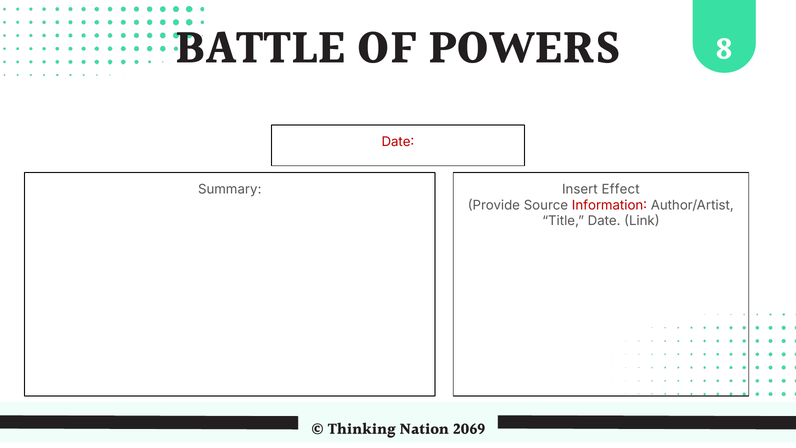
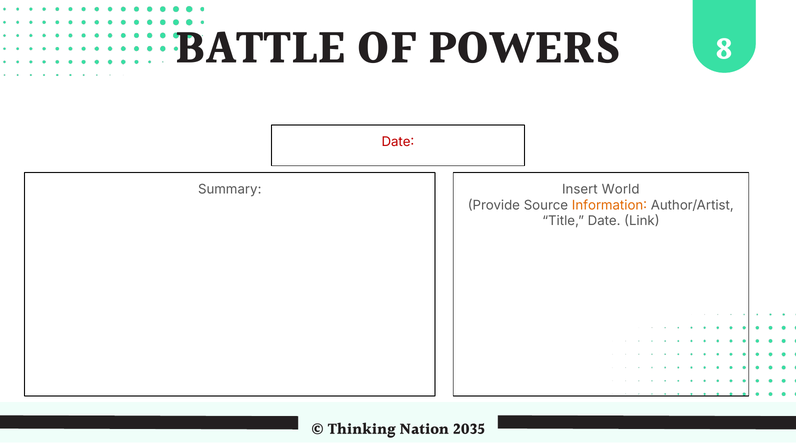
Effect: Effect -> World
Information colour: red -> orange
2069: 2069 -> 2035
